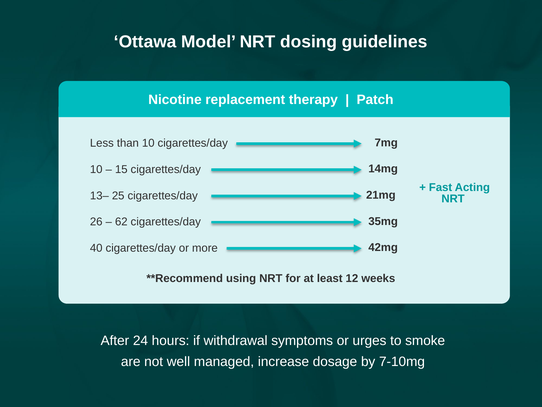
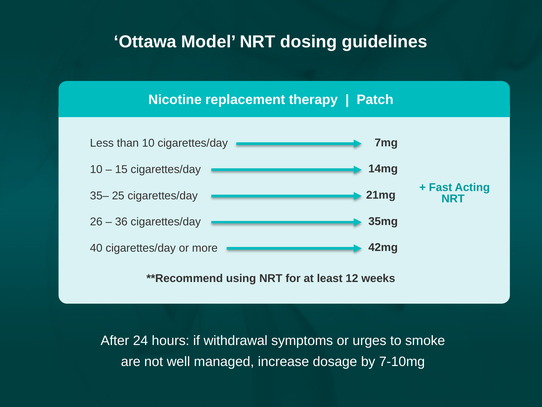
13–: 13– -> 35–
62: 62 -> 36
